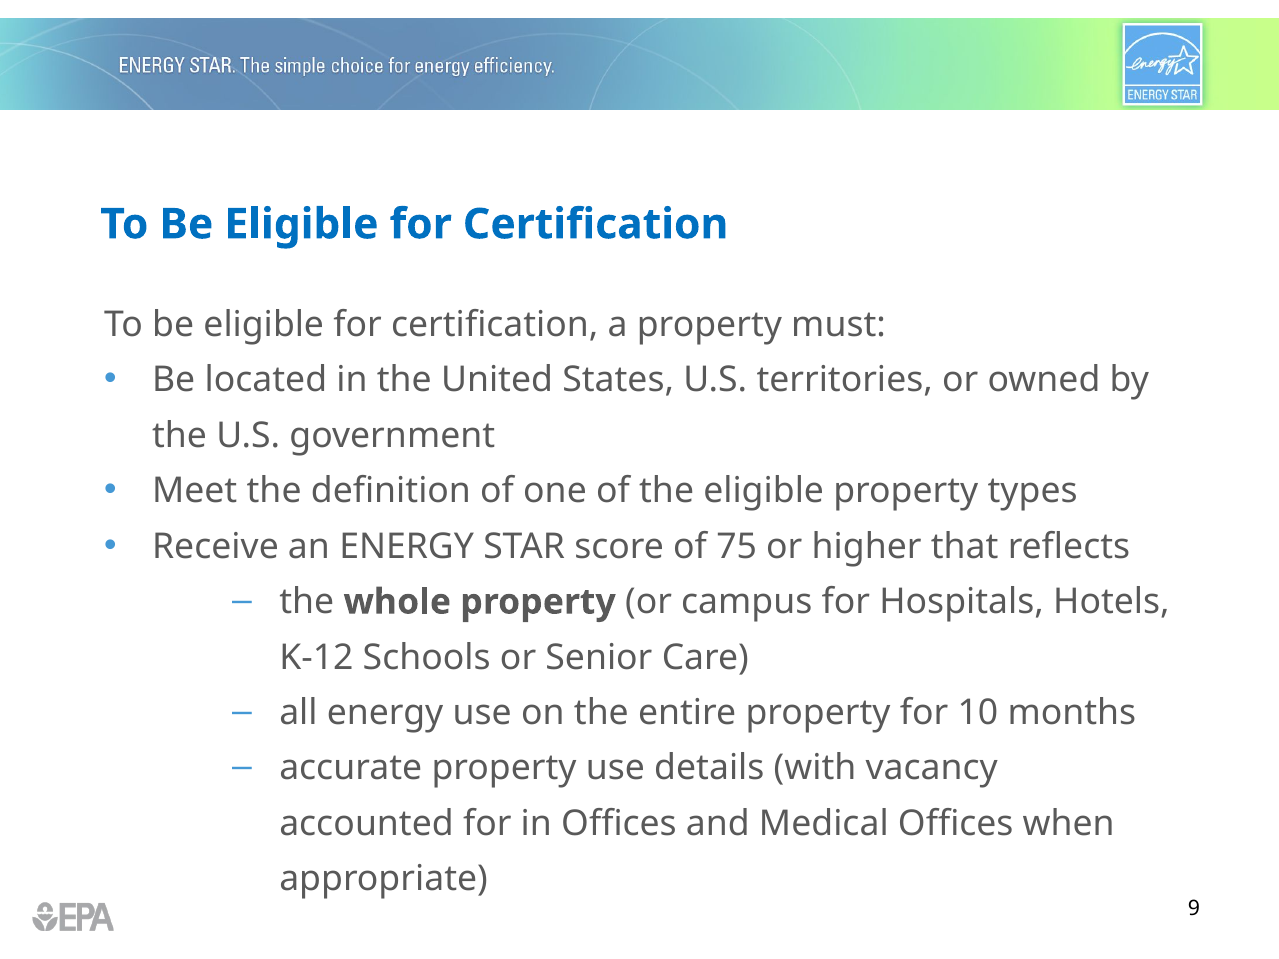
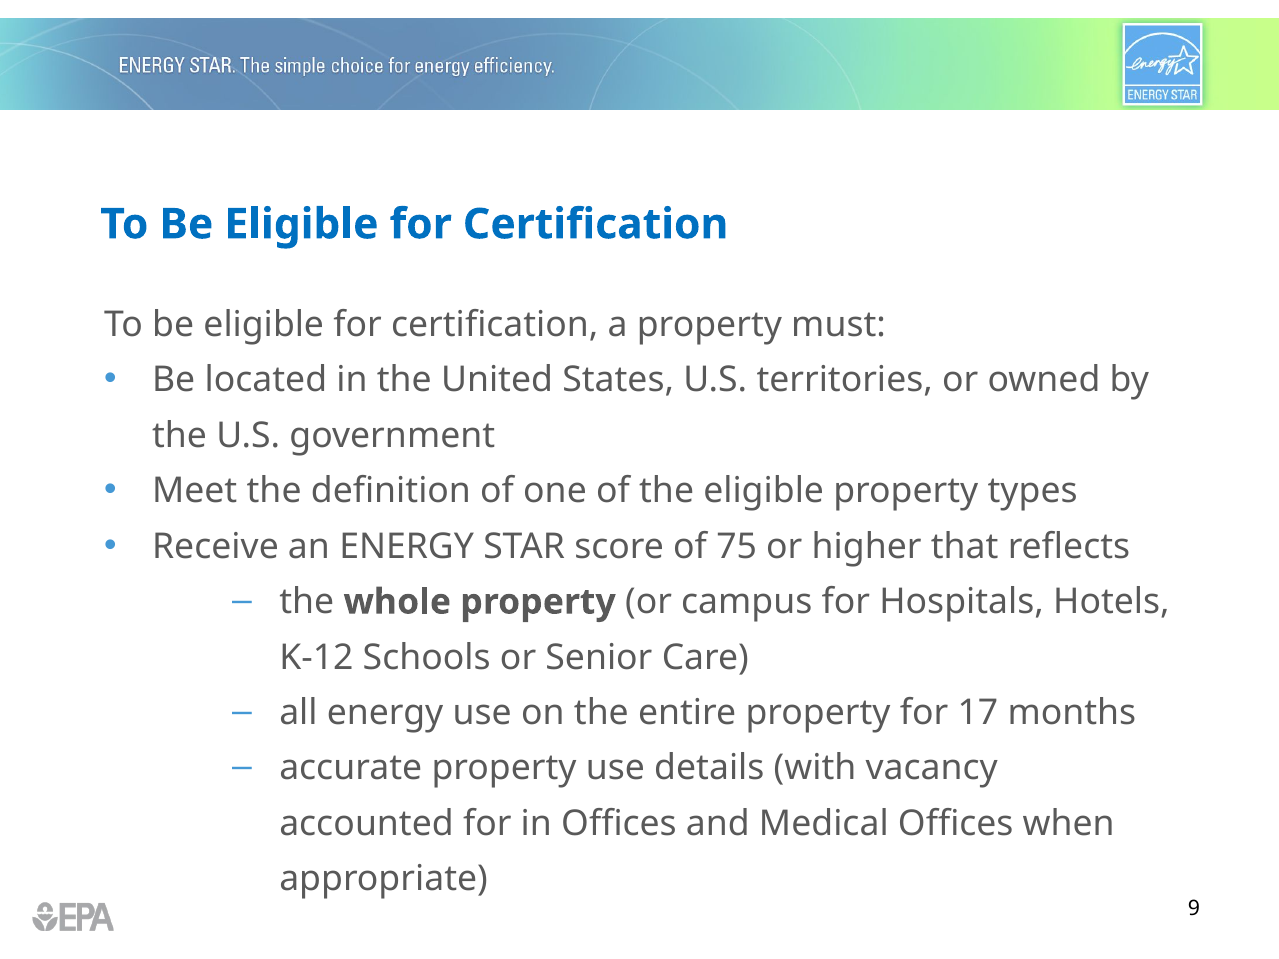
10: 10 -> 17
